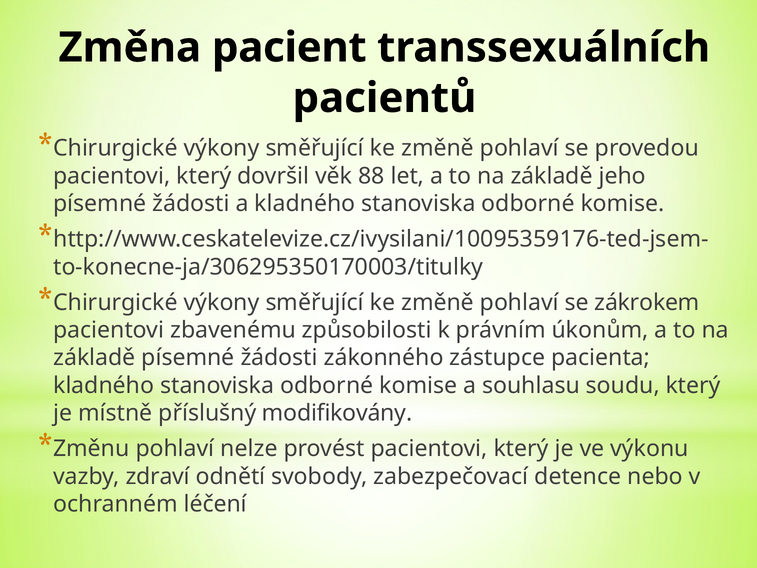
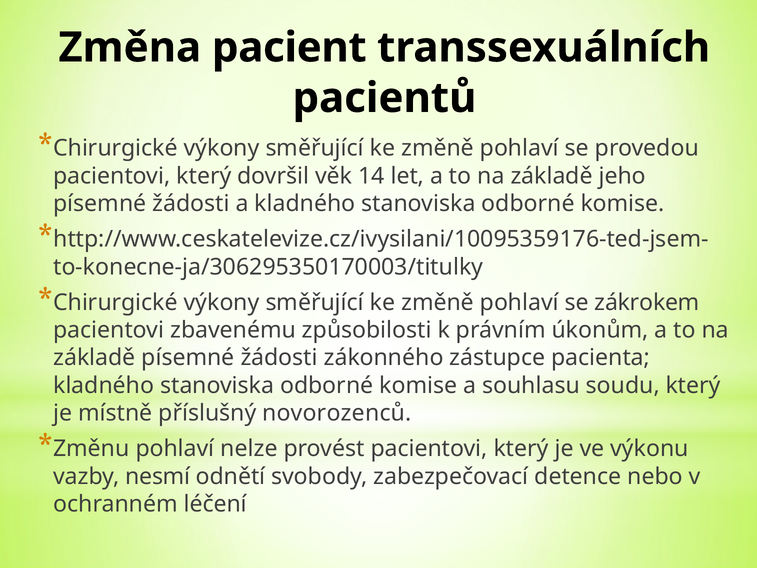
88: 88 -> 14
modifikovány: modifikovány -> novorozenců
zdraví: zdraví -> nesmí
